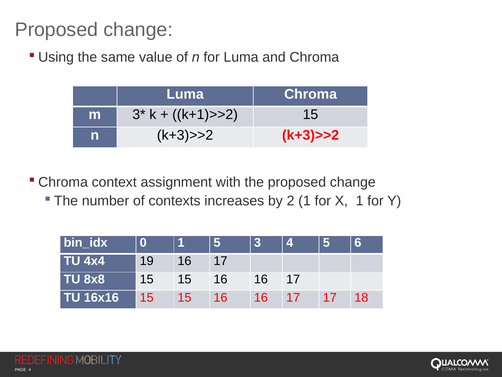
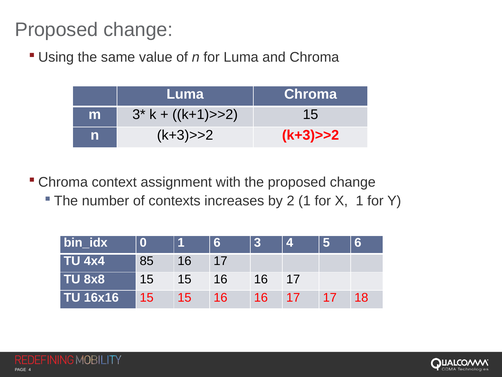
1 5: 5 -> 6
19: 19 -> 85
